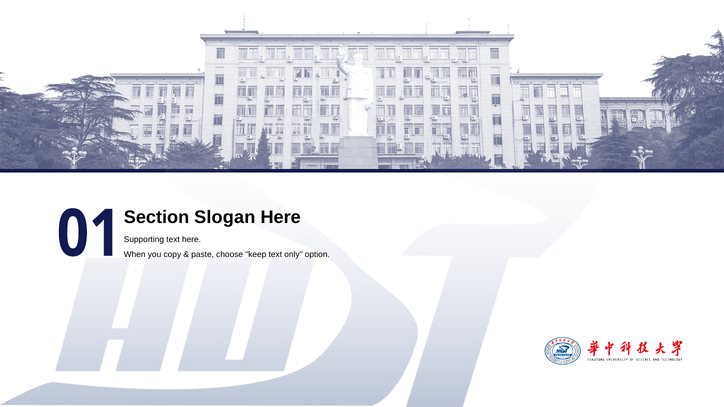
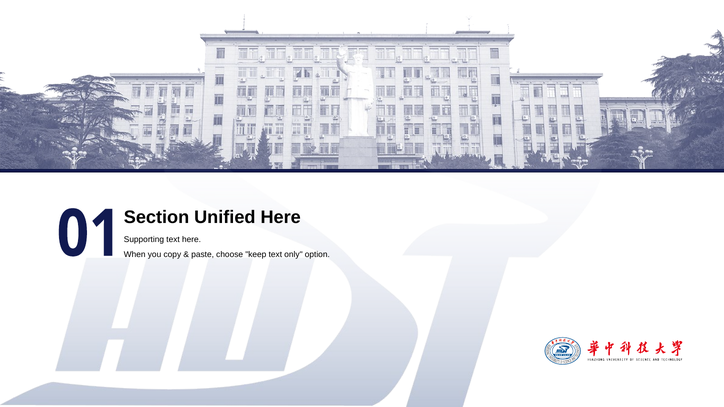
Slogan: Slogan -> Unified
